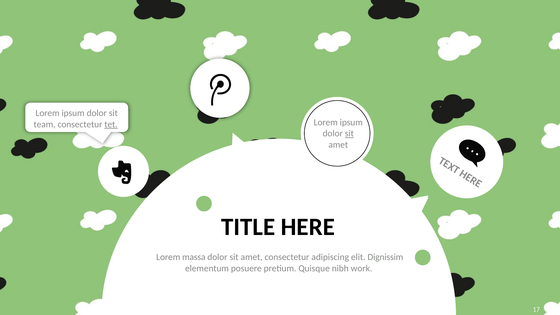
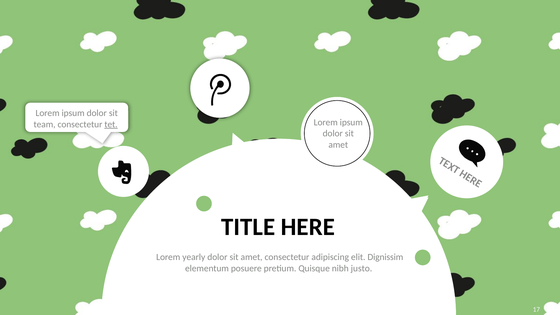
sit at (349, 134) underline: present -> none
massa: massa -> yearly
work: work -> justo
